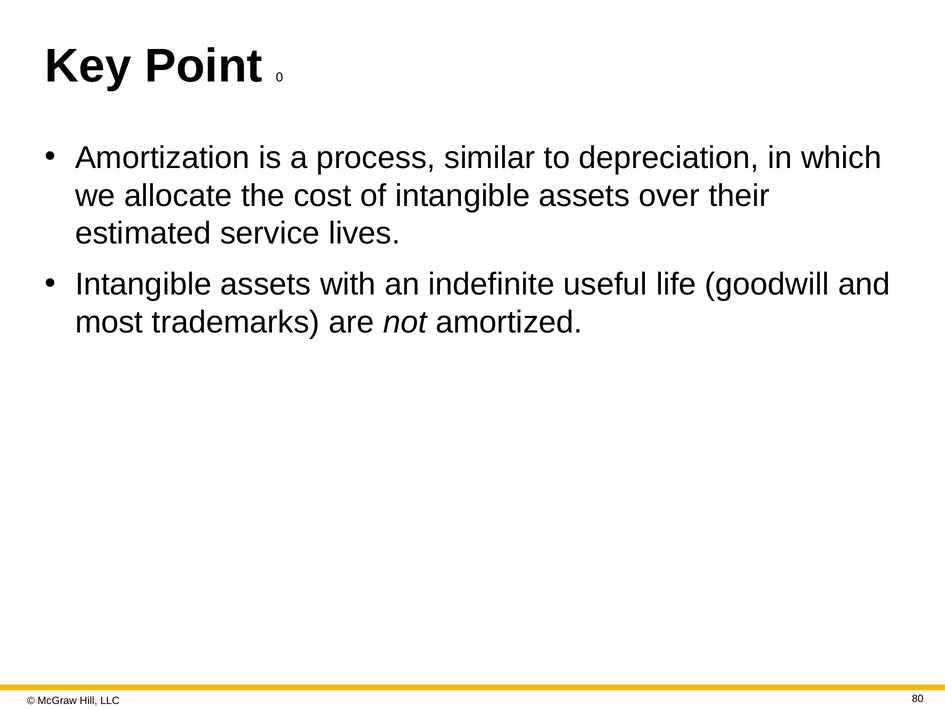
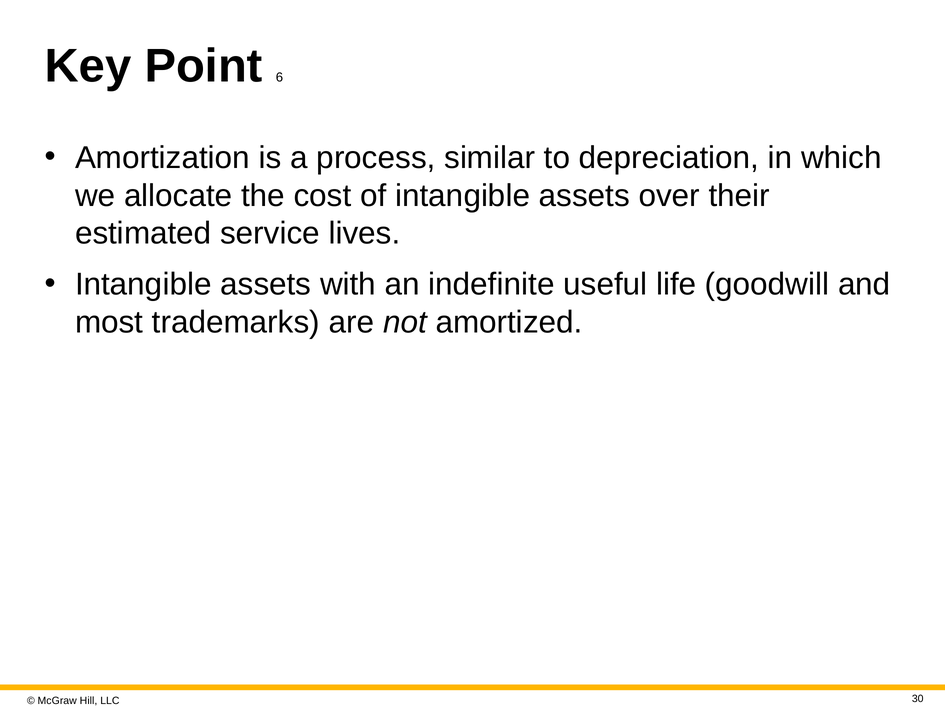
0: 0 -> 6
80: 80 -> 30
